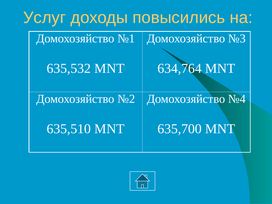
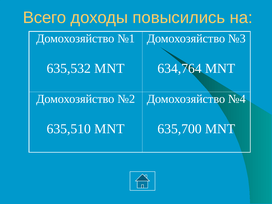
Услуг: Услуг -> Всего
